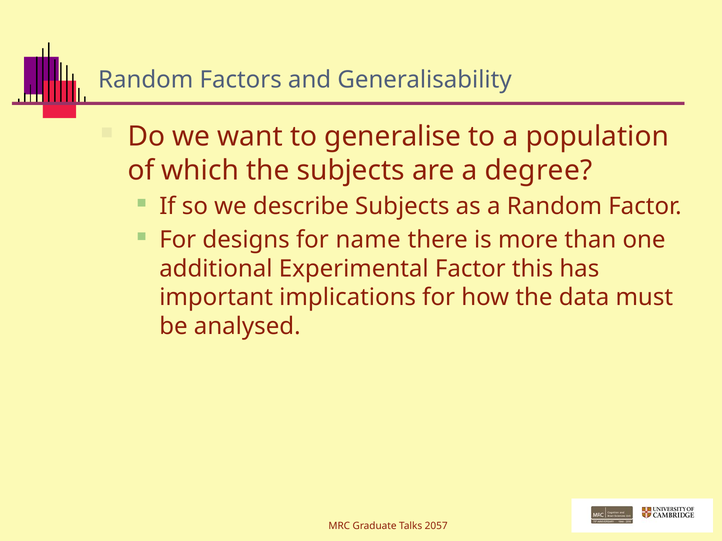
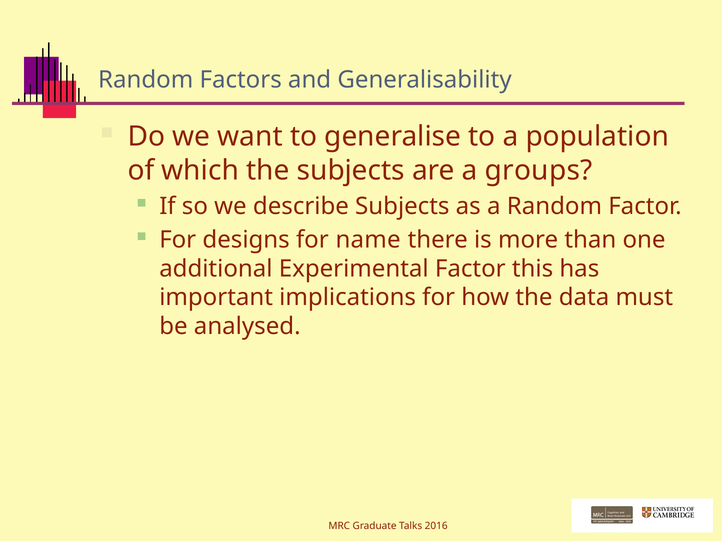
degree: degree -> groups
2057: 2057 -> 2016
